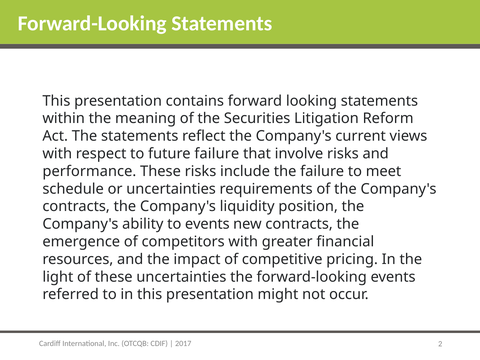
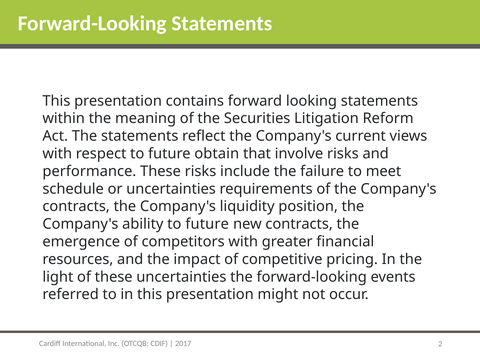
future failure: failure -> obtain
ability to events: events -> future
